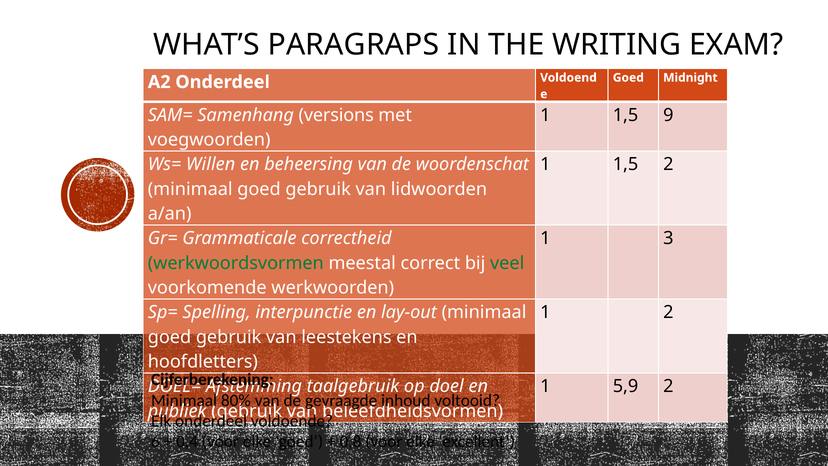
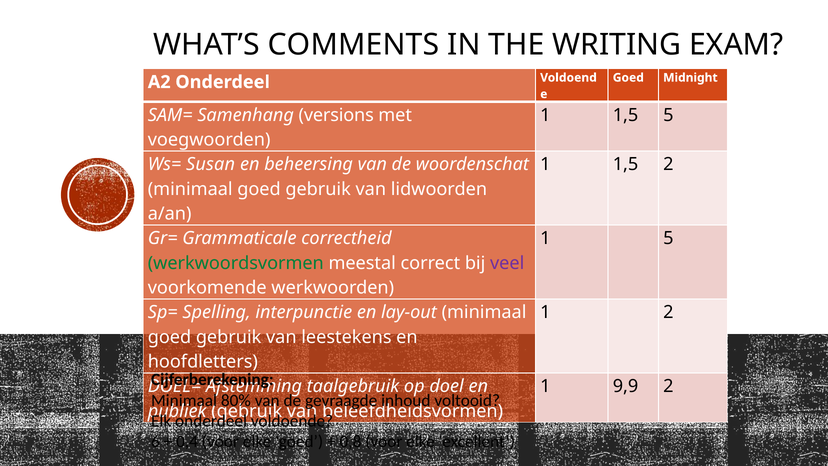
PARAGRAPS: PARAGRAPS -> COMMENTS
1,5 9: 9 -> 5
Willen: Willen -> Susan
1 3: 3 -> 5
veel colour: green -> purple
5,9: 5,9 -> 9,9
